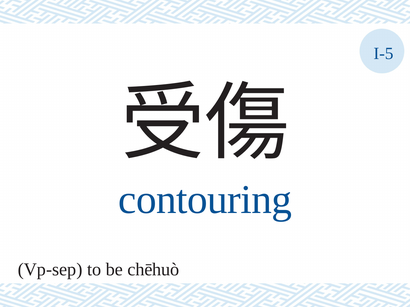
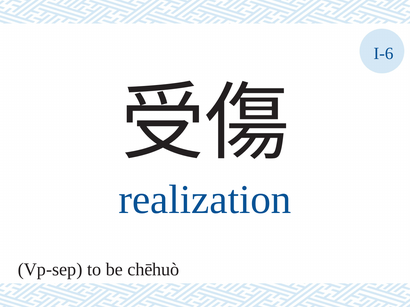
I-5: I-5 -> I-6
contouring: contouring -> realization
